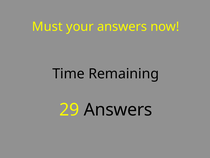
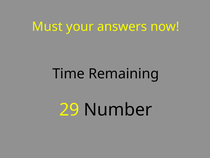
29 Answers: Answers -> Number
